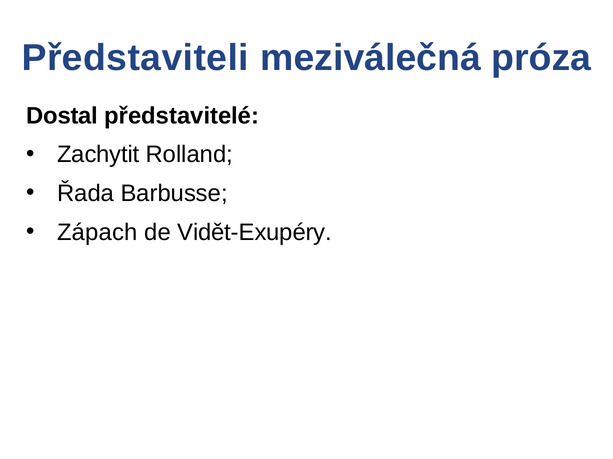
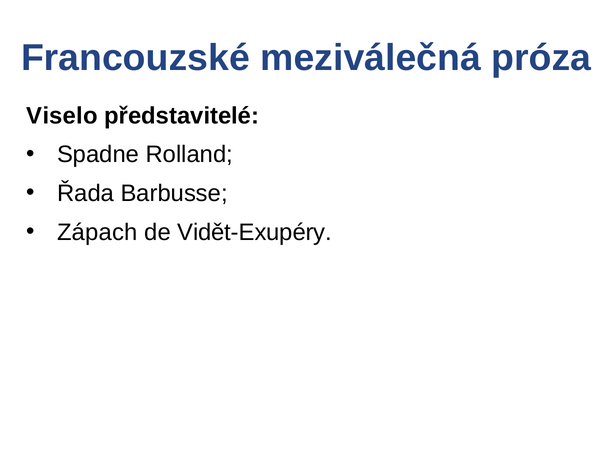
Představiteli: Představiteli -> Francouzské
Dostal: Dostal -> Viselo
Zachytit: Zachytit -> Spadne
